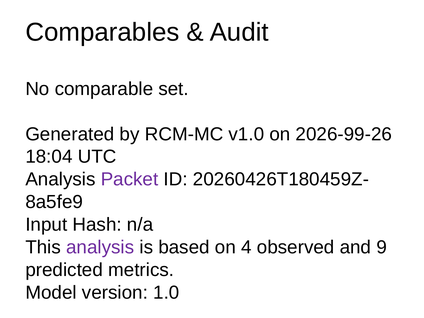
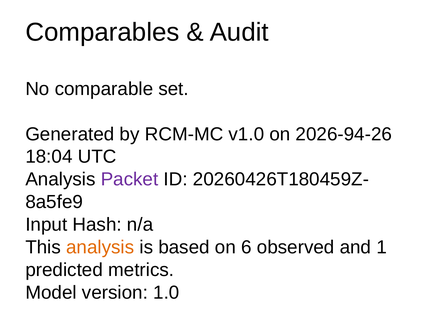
2026-99-26: 2026-99-26 -> 2026-94-26
analysis at (100, 247) colour: purple -> orange
4: 4 -> 6
9: 9 -> 1
